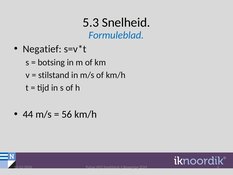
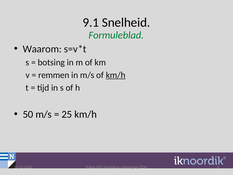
5.3: 5.3 -> 9.1
Formuleblad colour: blue -> green
Negatief: Negatief -> Waarom
stilstand: stilstand -> remmen
km/h at (116, 75) underline: none -> present
44: 44 -> 50
56: 56 -> 25
